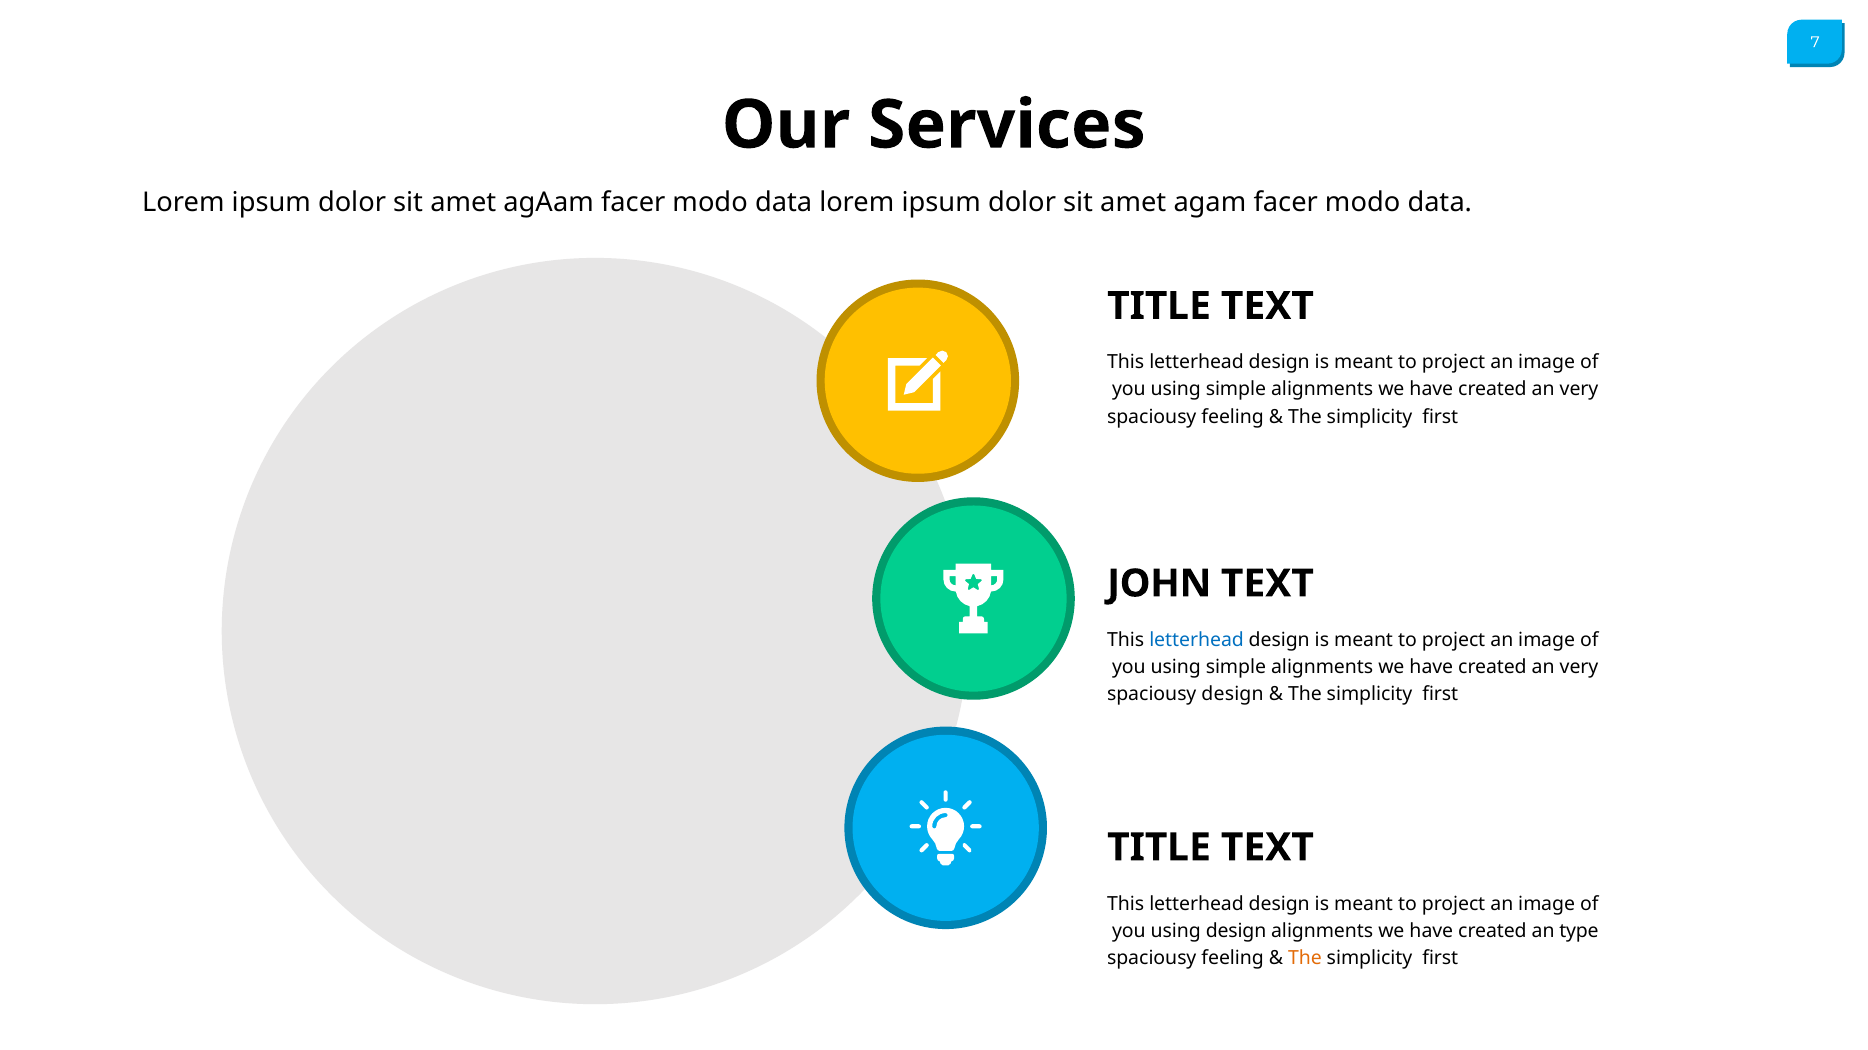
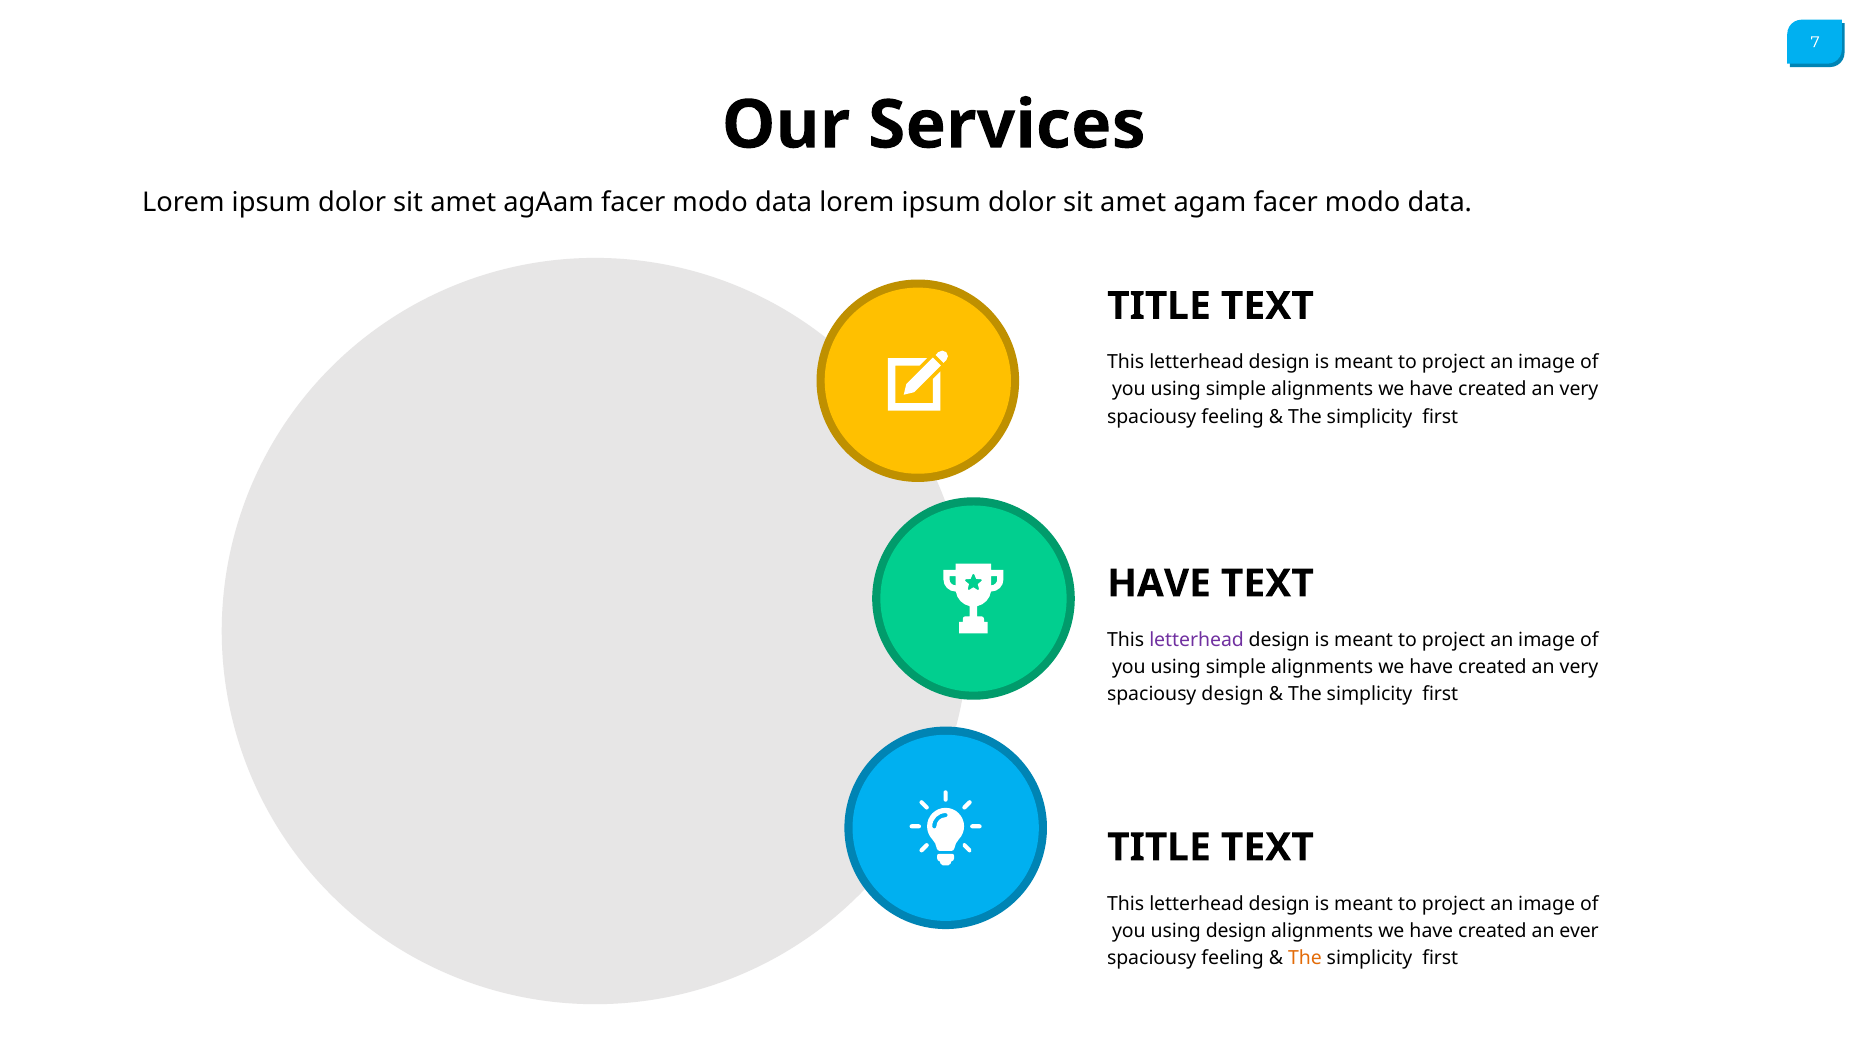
JOHN at (1159, 584): JOHN -> HAVE
letterhead at (1197, 640) colour: blue -> purple
type: type -> ever
